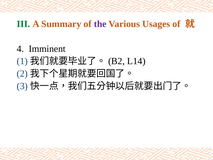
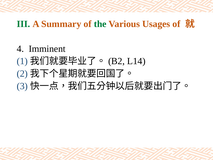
the colour: purple -> green
